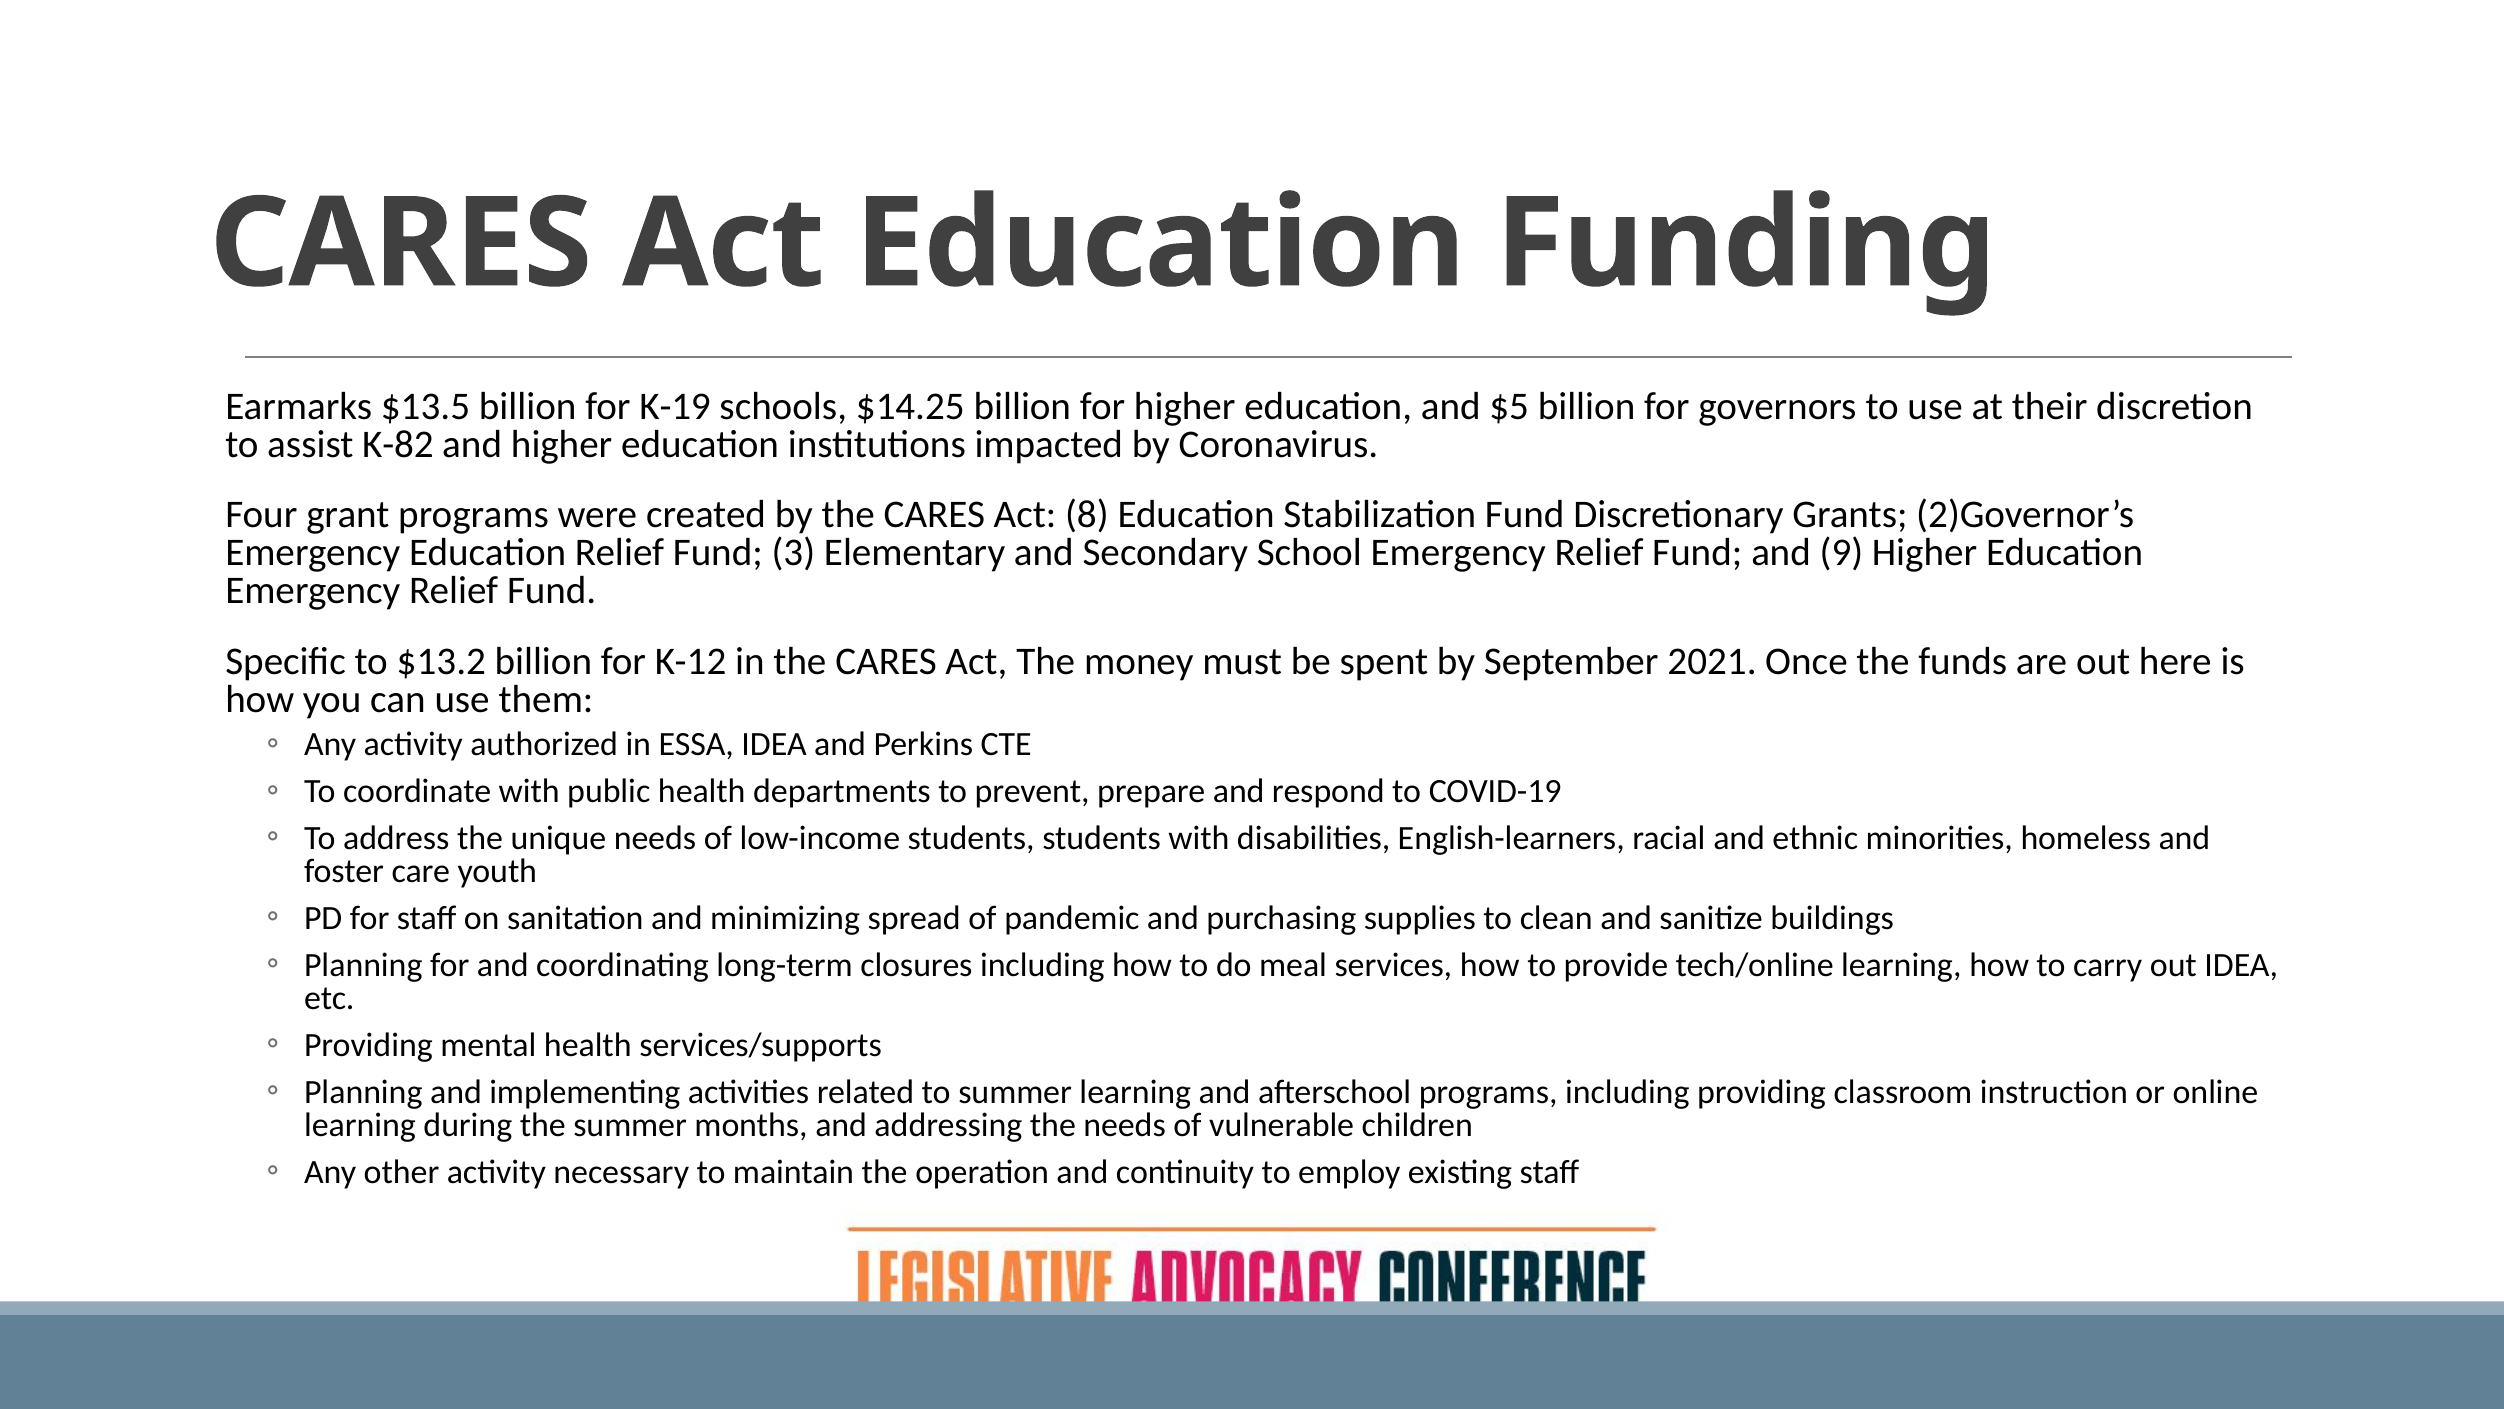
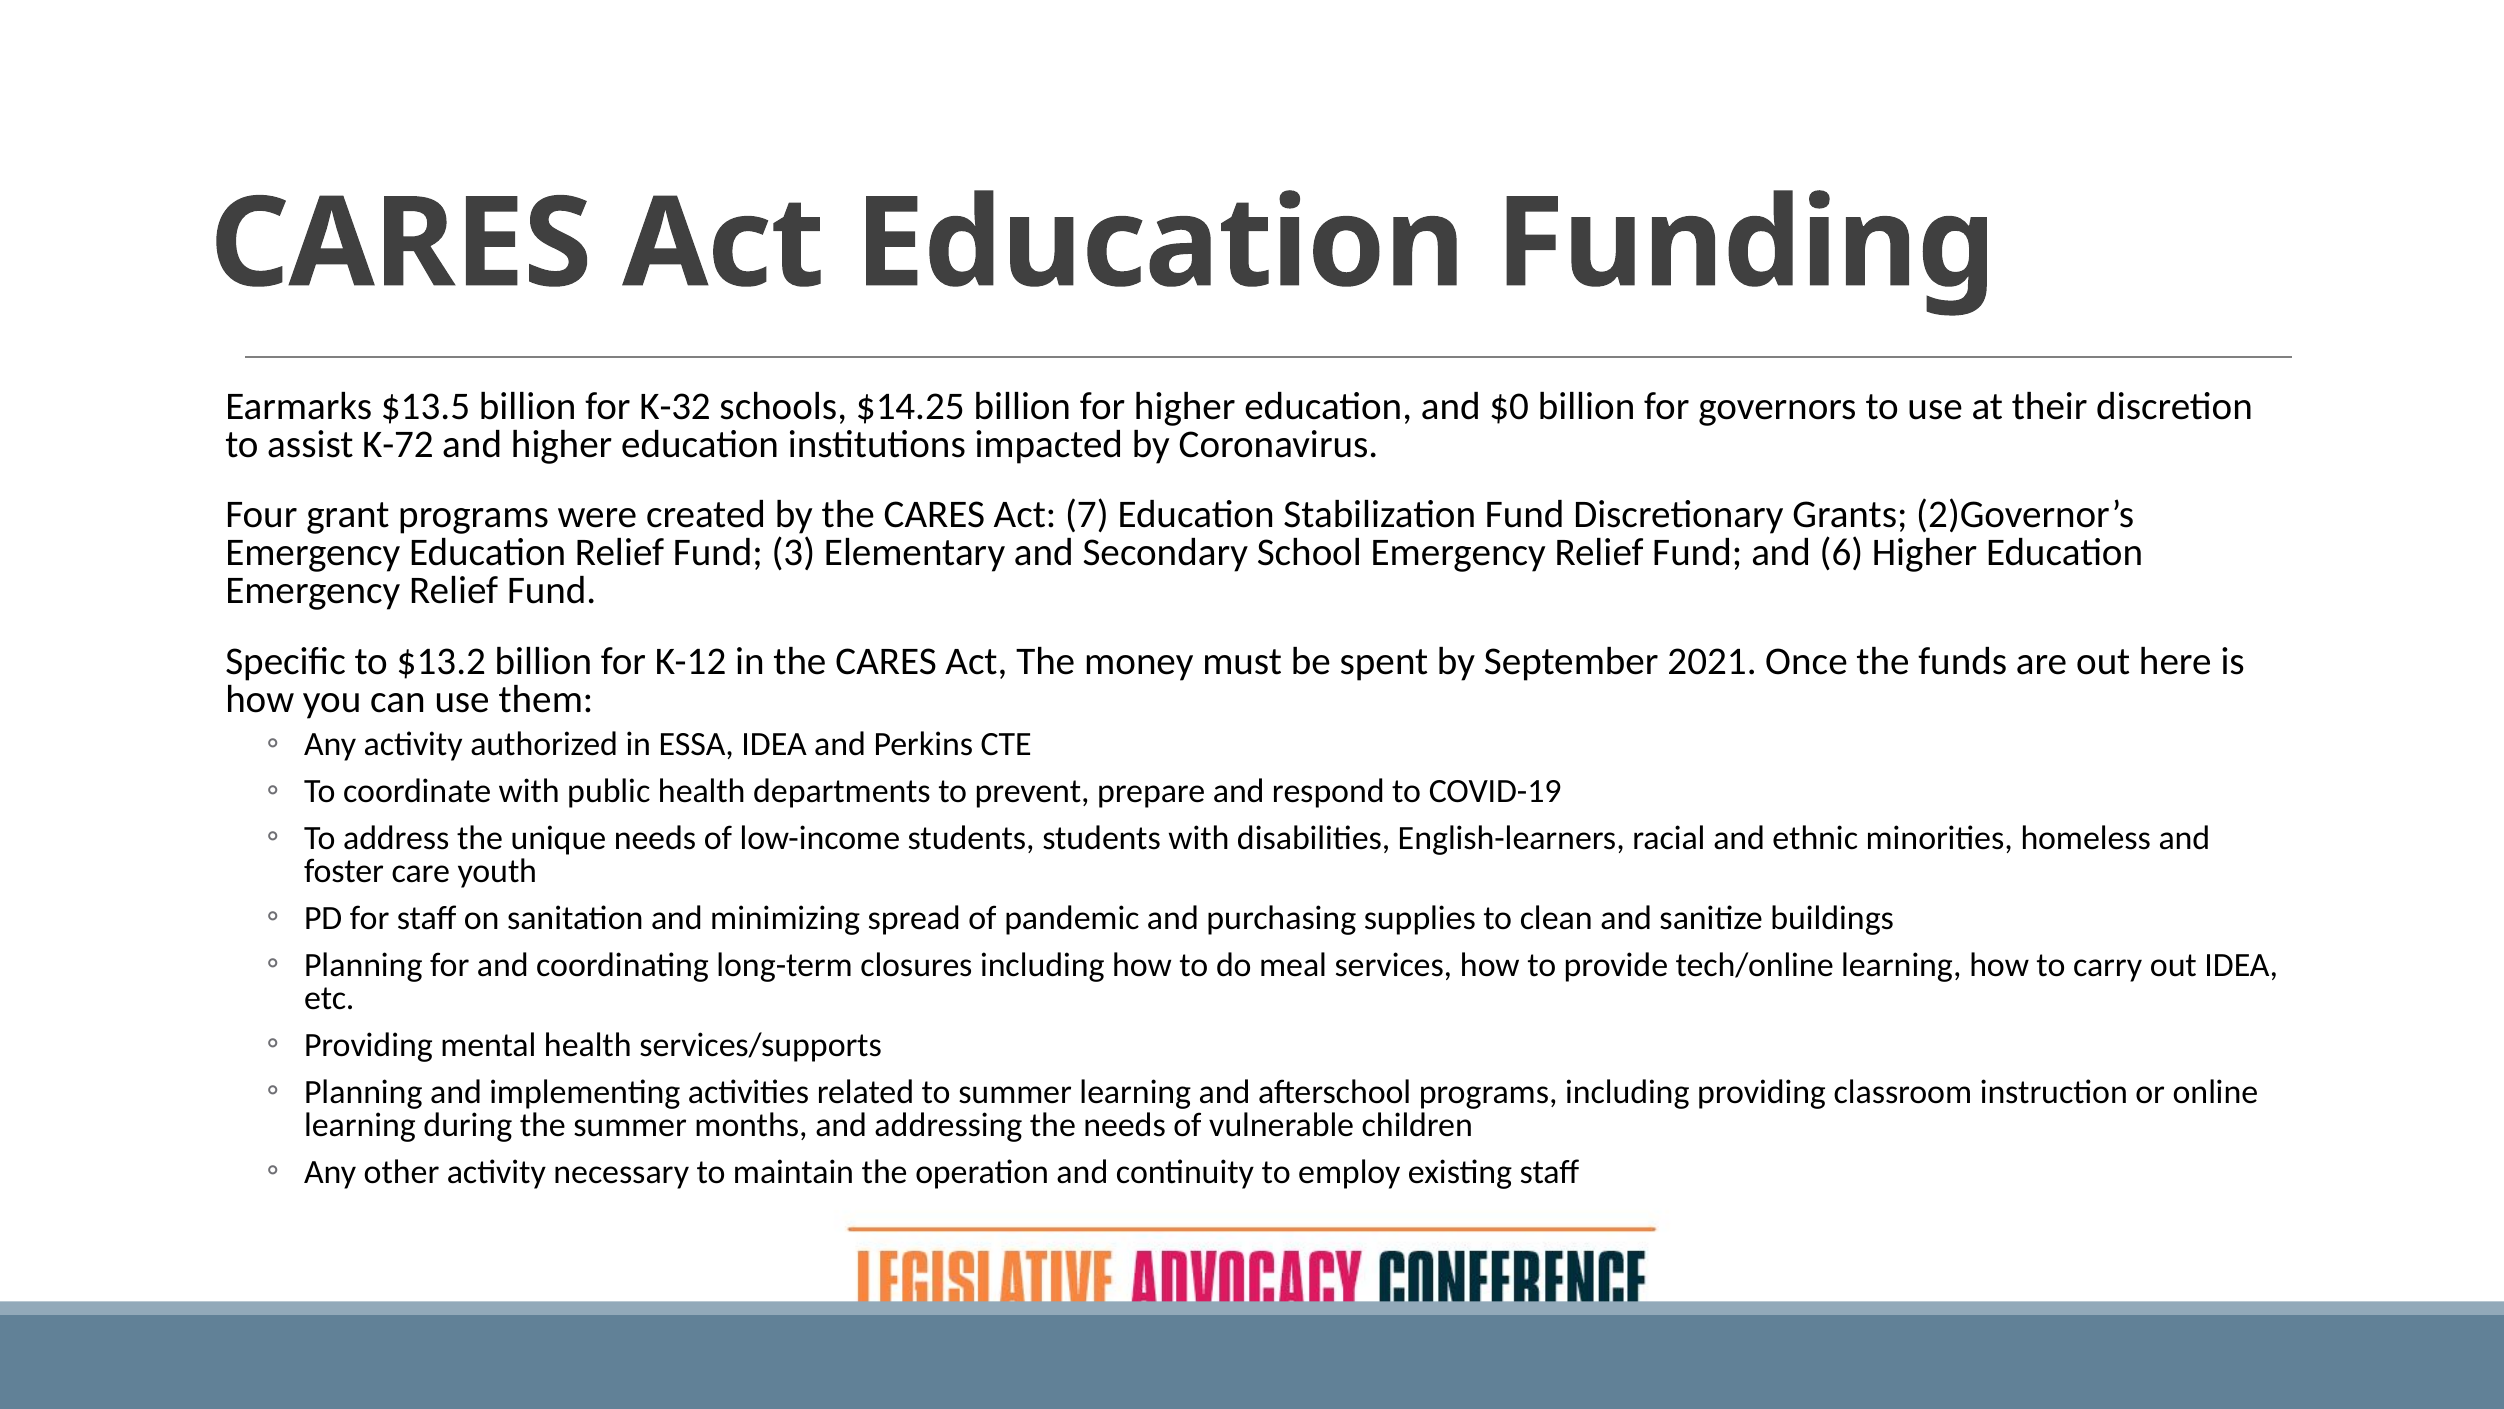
K-19: K-19 -> K-32
$5: $5 -> $0
K-82: K-82 -> K-72
8: 8 -> 7
9: 9 -> 6
